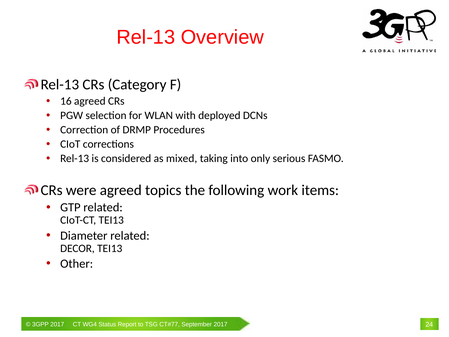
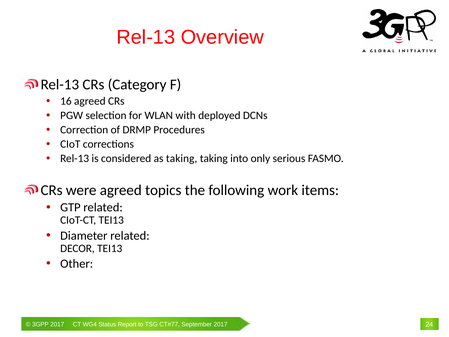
as mixed: mixed -> taking
